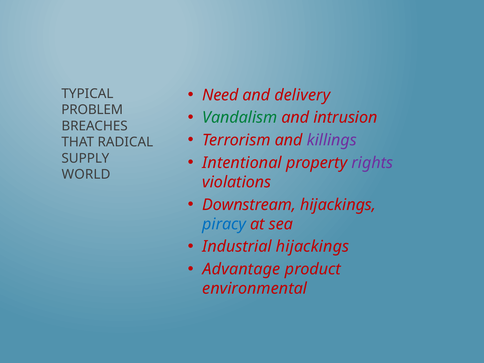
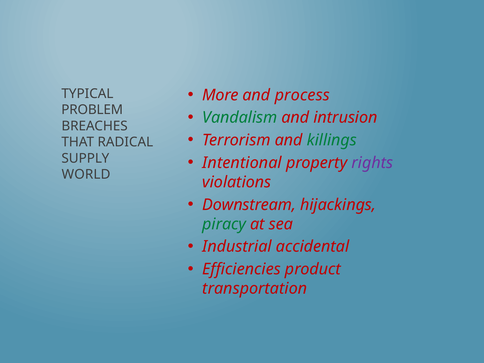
Need: Need -> More
delivery: delivery -> process
killings colour: purple -> green
piracy colour: blue -> green
Industrial hijackings: hijackings -> accidental
Advantage: Advantage -> Efficiencies
environmental: environmental -> transportation
